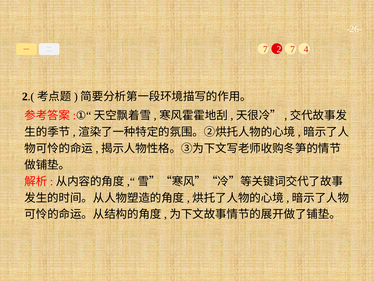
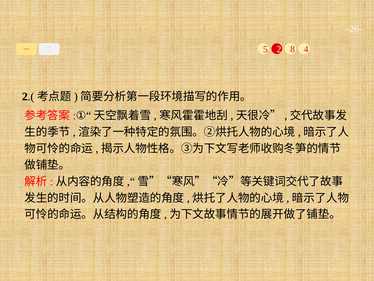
7 at (265, 49): 7 -> 5
2 7: 7 -> 8
